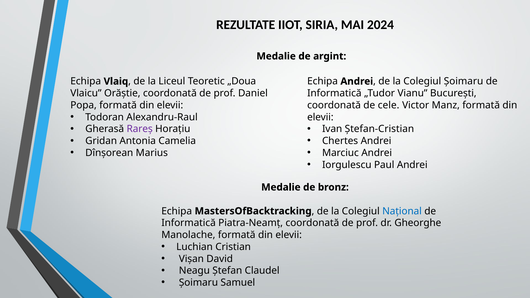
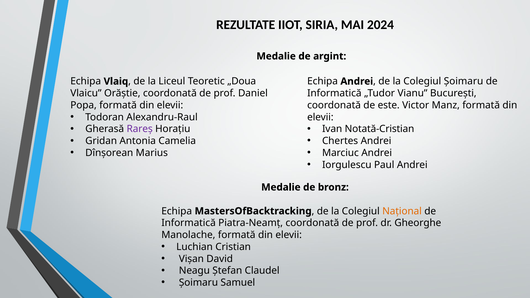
cele: cele -> este
Ștefan-Cristian: Ștefan-Cristian -> Notată-Cristian
Național colour: blue -> orange
